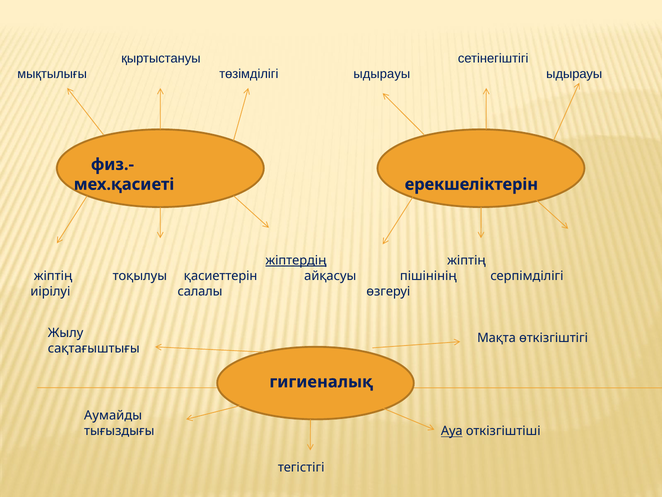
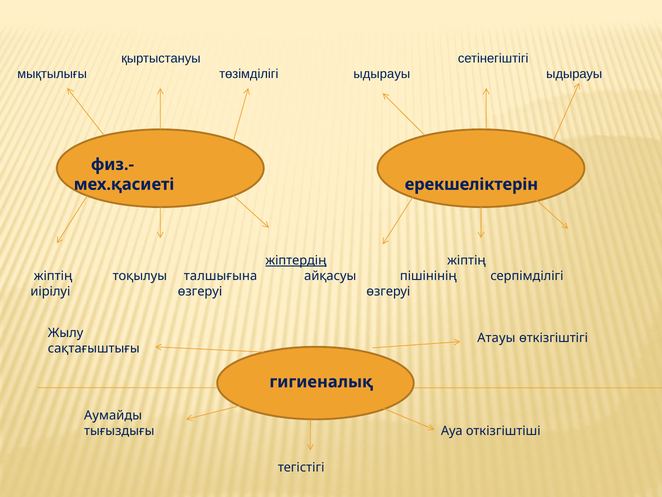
қасиеттерін: қасиеттерін -> талшығына
иірілуі салалы: салалы -> өзгеруі
Мақта: Мақта -> Атауы
Ауа underline: present -> none
